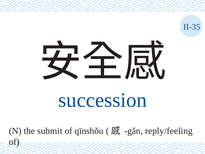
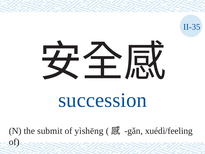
qīnshǒu: qīnshǒu -> yìshēng
reply/feeling: reply/feeling -> xuédì/feeling
